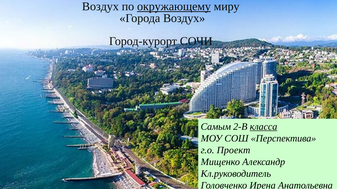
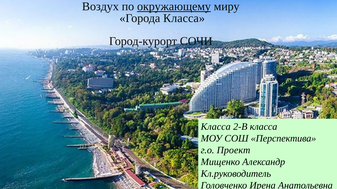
Города Воздух: Воздух -> Класса
Самым at (216, 127): Самым -> Класса
класса at (264, 127) underline: present -> none
